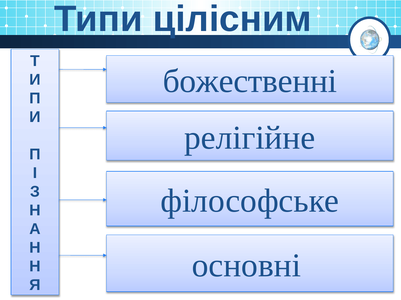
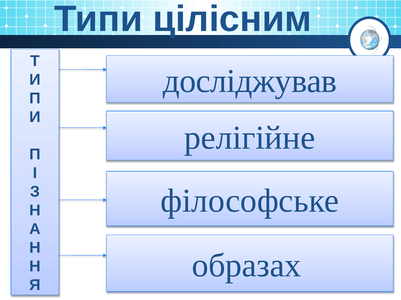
божественні: божественні -> досліджував
основні: основні -> образах
